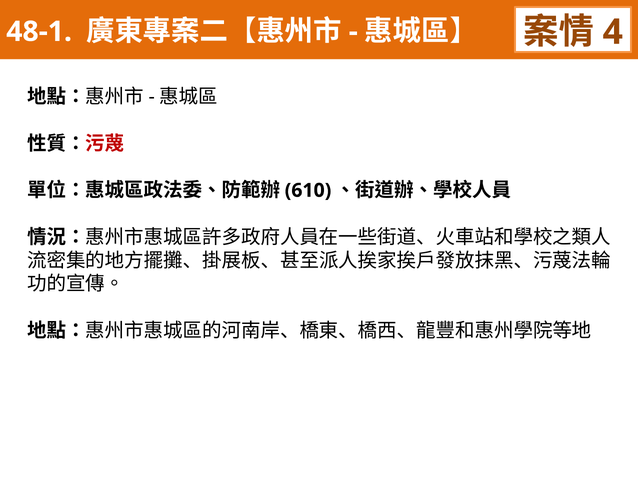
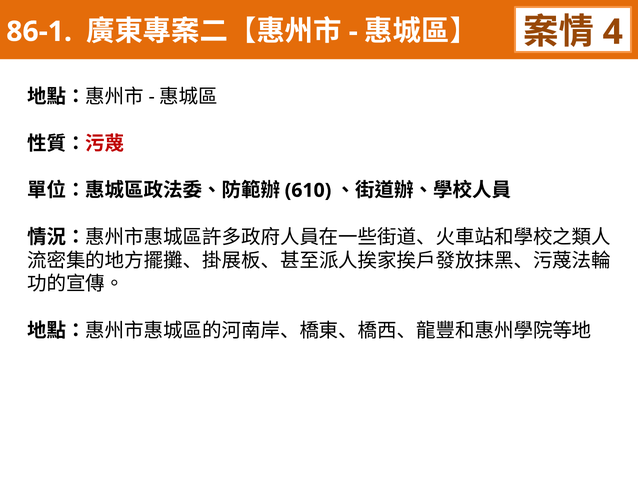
48-1: 48-1 -> 86-1
